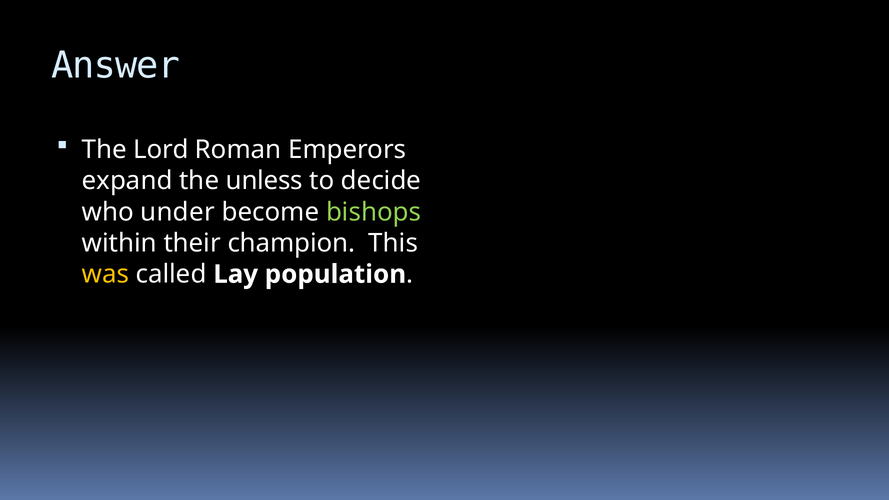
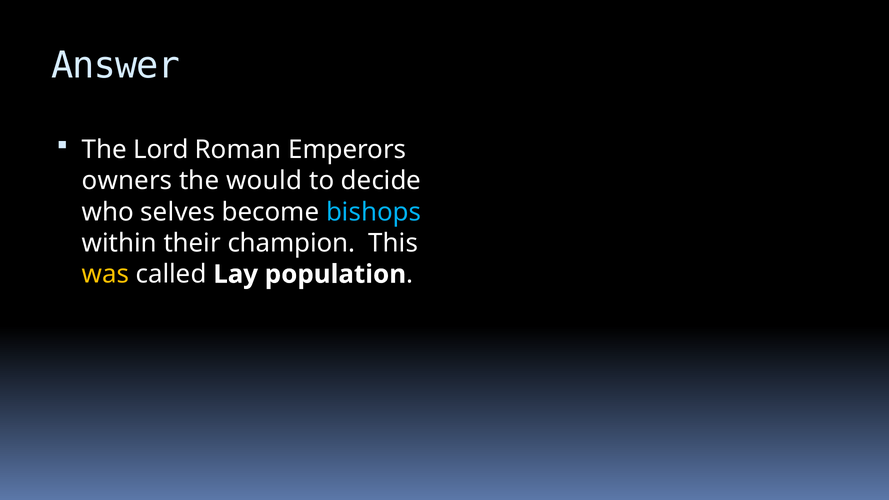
expand: expand -> owners
unless: unless -> would
under: under -> selves
bishops colour: light green -> light blue
